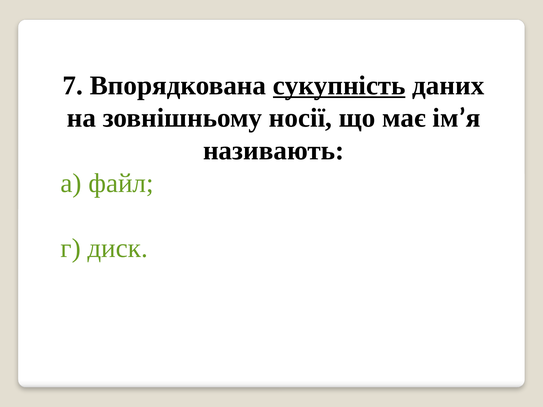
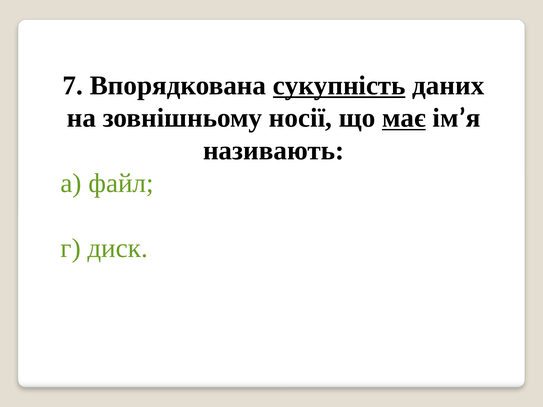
має underline: none -> present
